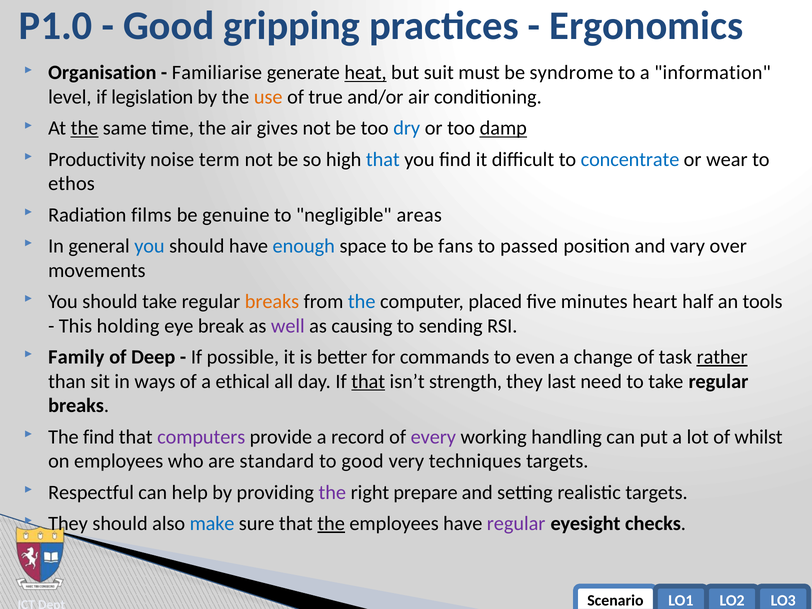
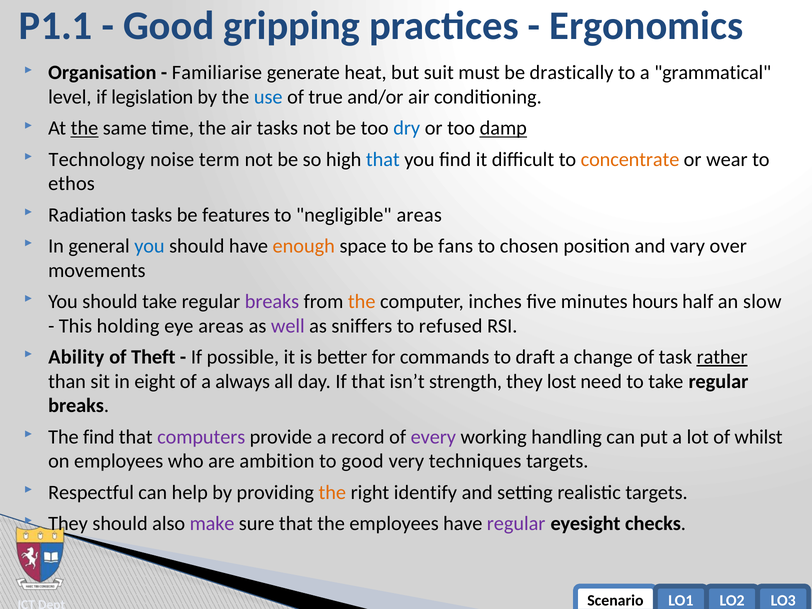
P1.0: P1.0 -> P1.1
heat underline: present -> none
syndrome: syndrome -> drastically
information: information -> grammatical
use colour: orange -> blue
air gives: gives -> tasks
Productivity: Productivity -> Technology
concentrate colour: blue -> orange
Radiation films: films -> tasks
genuine: genuine -> features
enough colour: blue -> orange
passed: passed -> chosen
breaks at (272, 301) colour: orange -> purple
the at (362, 301) colour: blue -> orange
placed: placed -> inches
heart: heart -> hours
tools: tools -> slow
eye break: break -> areas
causing: causing -> sniffers
sending: sending -> refused
Family: Family -> Ability
Deep: Deep -> Theft
even: even -> draft
ways: ways -> eight
ethical: ethical -> always
that at (368, 381) underline: present -> none
last: last -> lost
standard: standard -> ambition
the at (332, 492) colour: purple -> orange
prepare: prepare -> identify
make colour: blue -> purple
the at (331, 523) underline: present -> none
